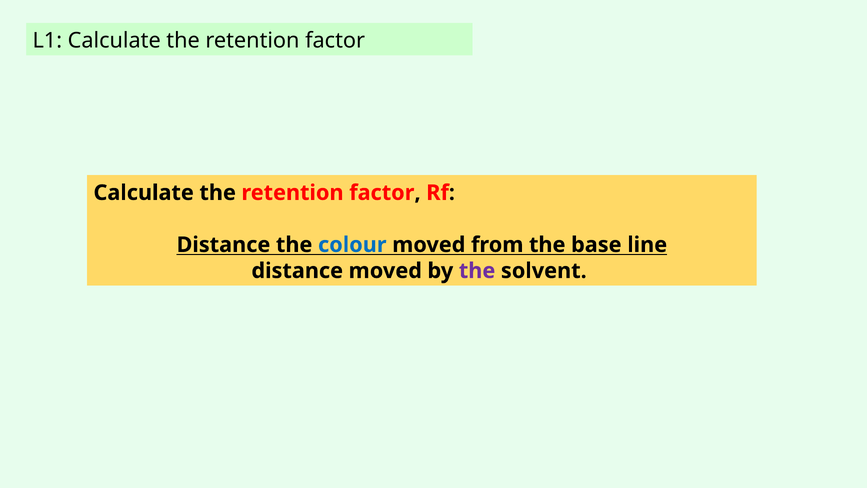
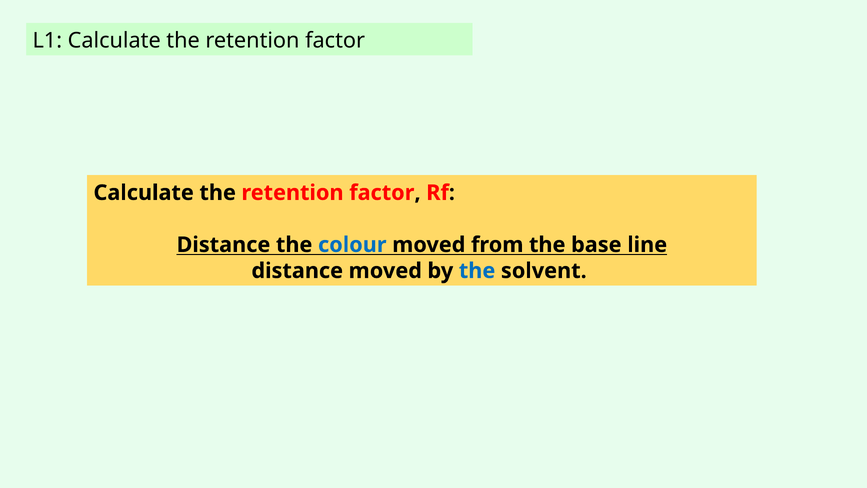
the at (477, 271) colour: purple -> blue
